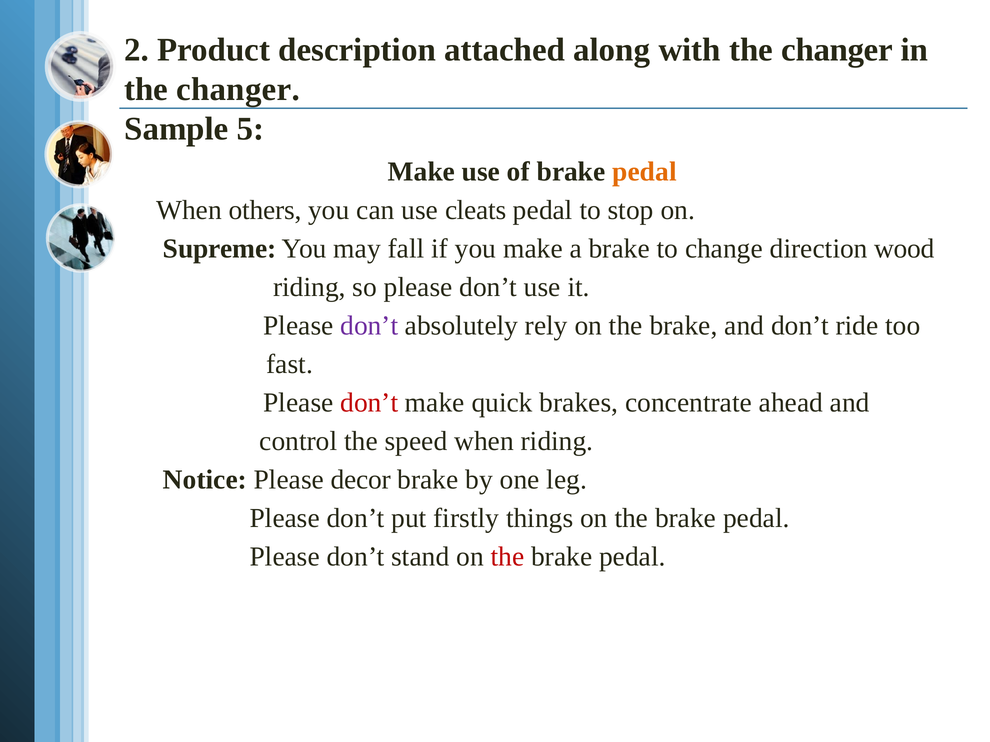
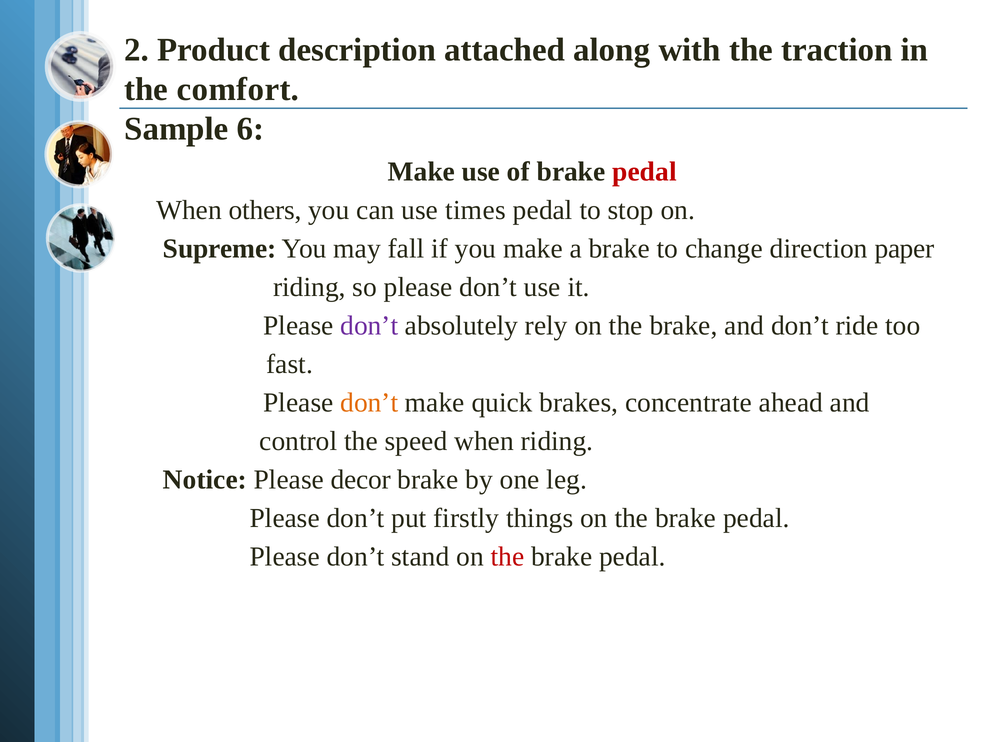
with the changer: changer -> traction
changer at (238, 89): changer -> comfort
5: 5 -> 6
pedal at (644, 172) colour: orange -> red
cleats: cleats -> times
wood: wood -> paper
don’t at (369, 403) colour: red -> orange
